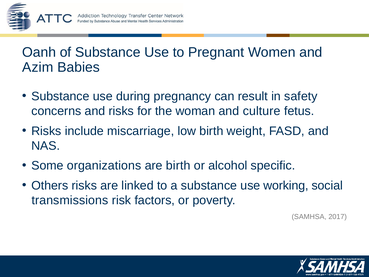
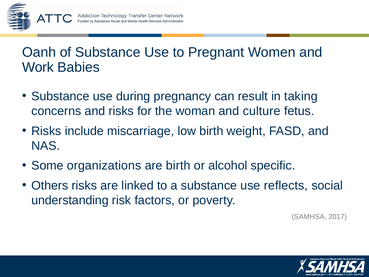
Azim: Azim -> Work
safety: safety -> taking
working: working -> reflects
transmissions: transmissions -> understanding
